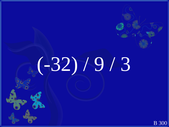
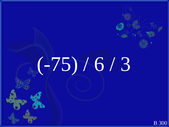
-32: -32 -> -75
9: 9 -> 6
